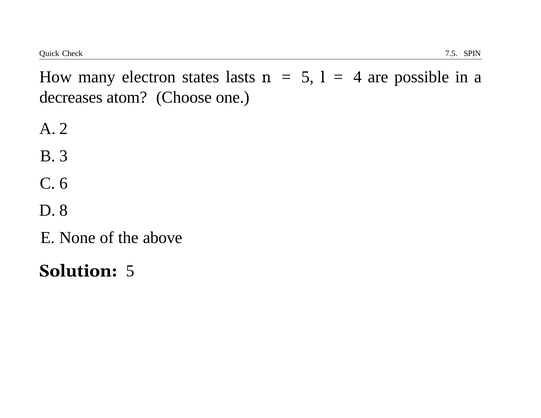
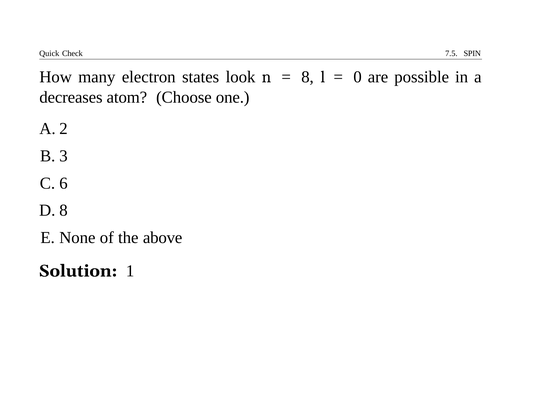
lasts: lasts -> look
5 at (308, 77): 5 -> 8
4: 4 -> 0
Solution 5: 5 -> 1
